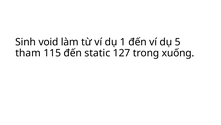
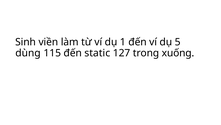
void: void -> viền
tham: tham -> dùng
